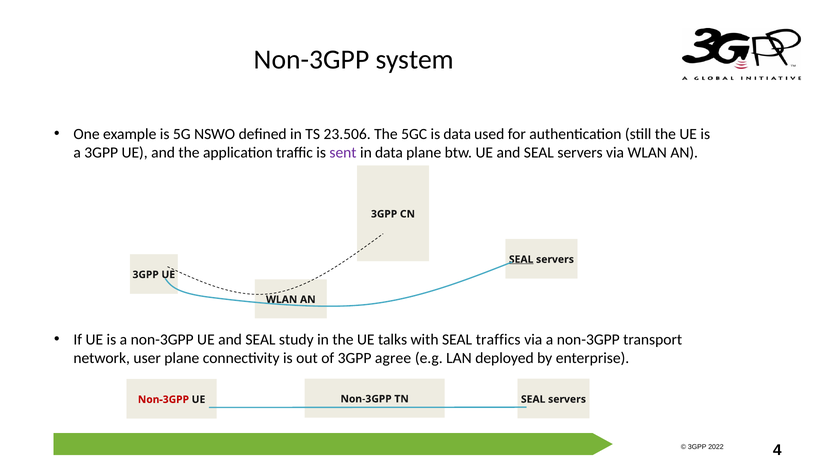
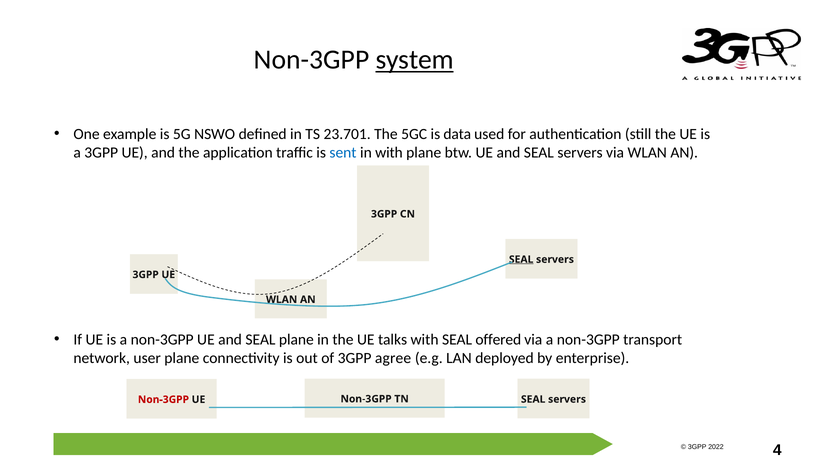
system underline: none -> present
23.506: 23.506 -> 23.701
sent colour: purple -> blue
in data: data -> with
SEAL study: study -> plane
traffics: traffics -> offered
